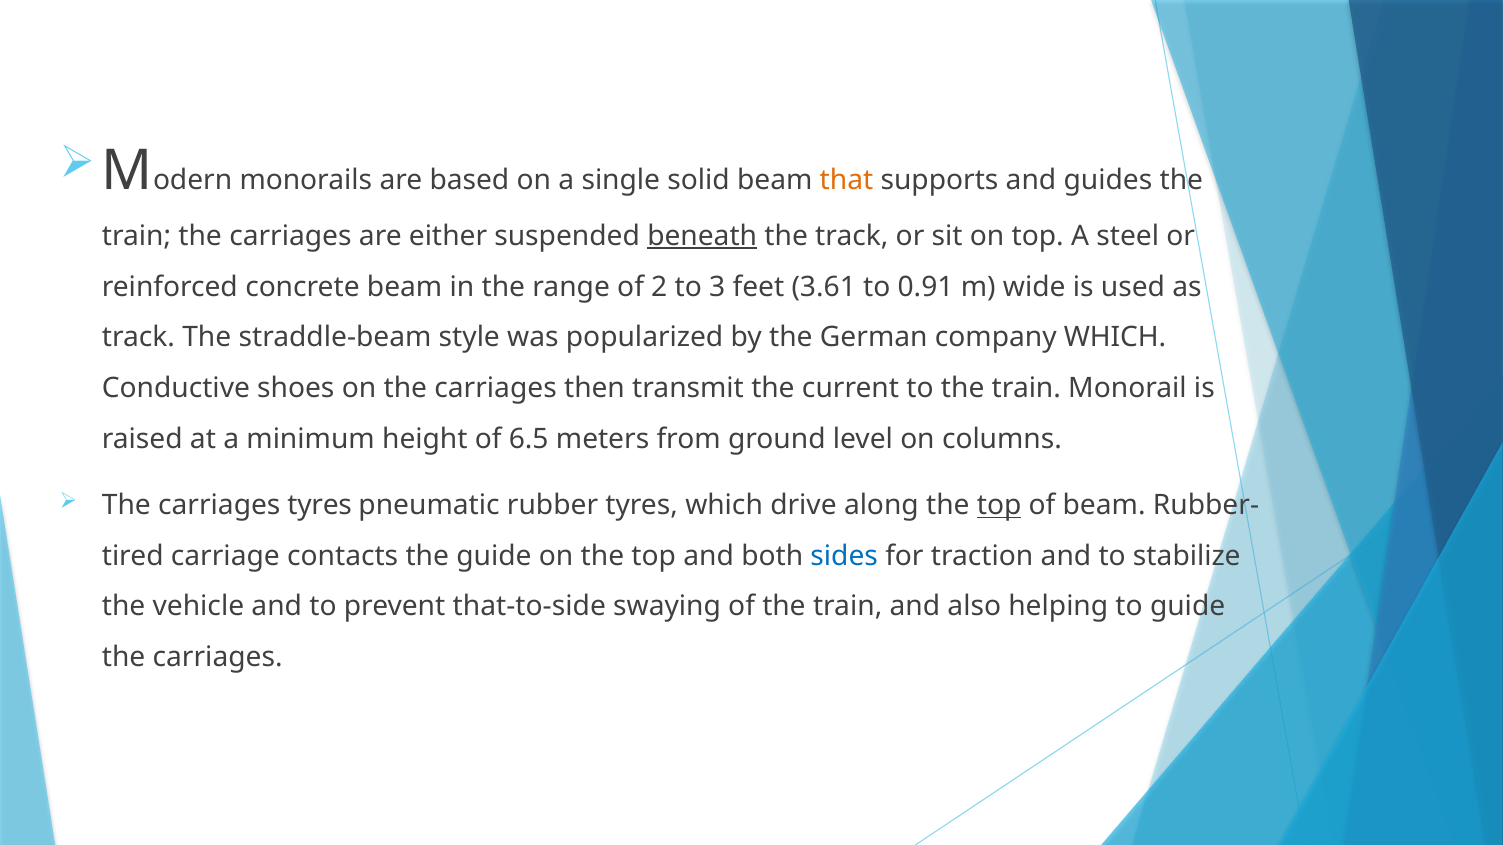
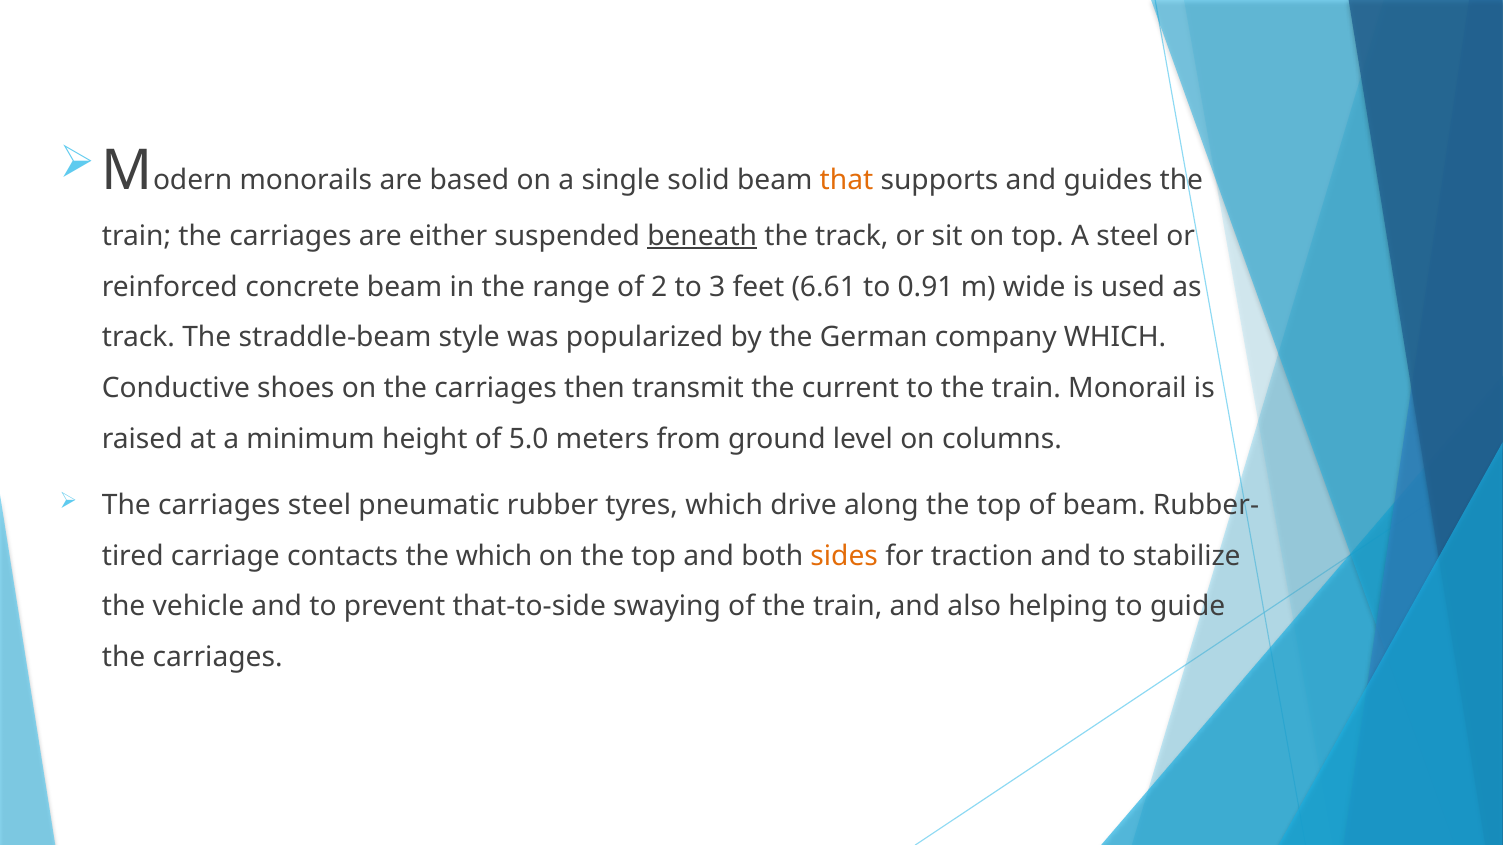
3.61: 3.61 -> 6.61
6.5: 6.5 -> 5.0
carriages tyres: tyres -> steel
top at (999, 506) underline: present -> none
the guide: guide -> which
sides colour: blue -> orange
